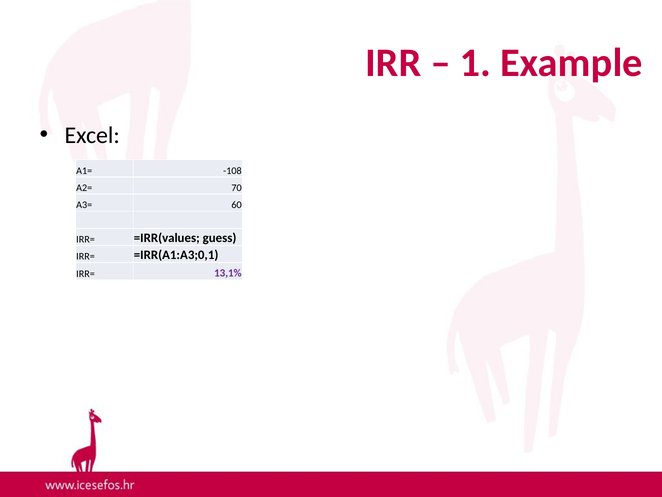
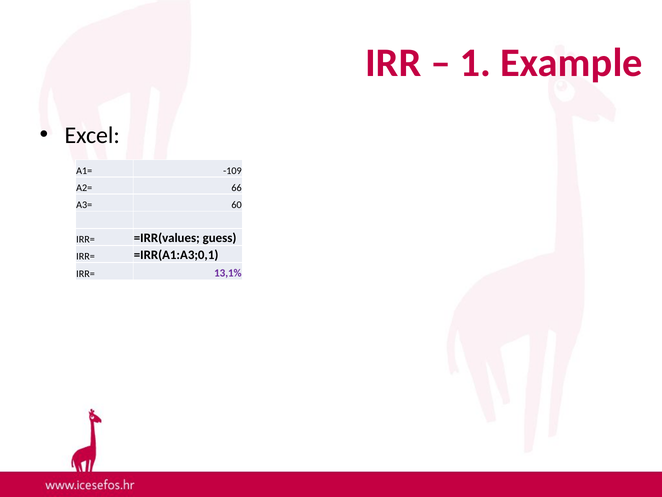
-108: -108 -> -109
70: 70 -> 66
